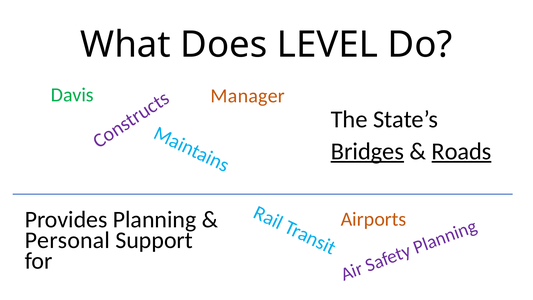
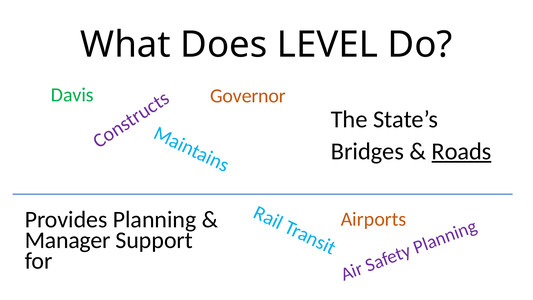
Manager: Manager -> Governor
Bridges underline: present -> none
Personal: Personal -> Manager
